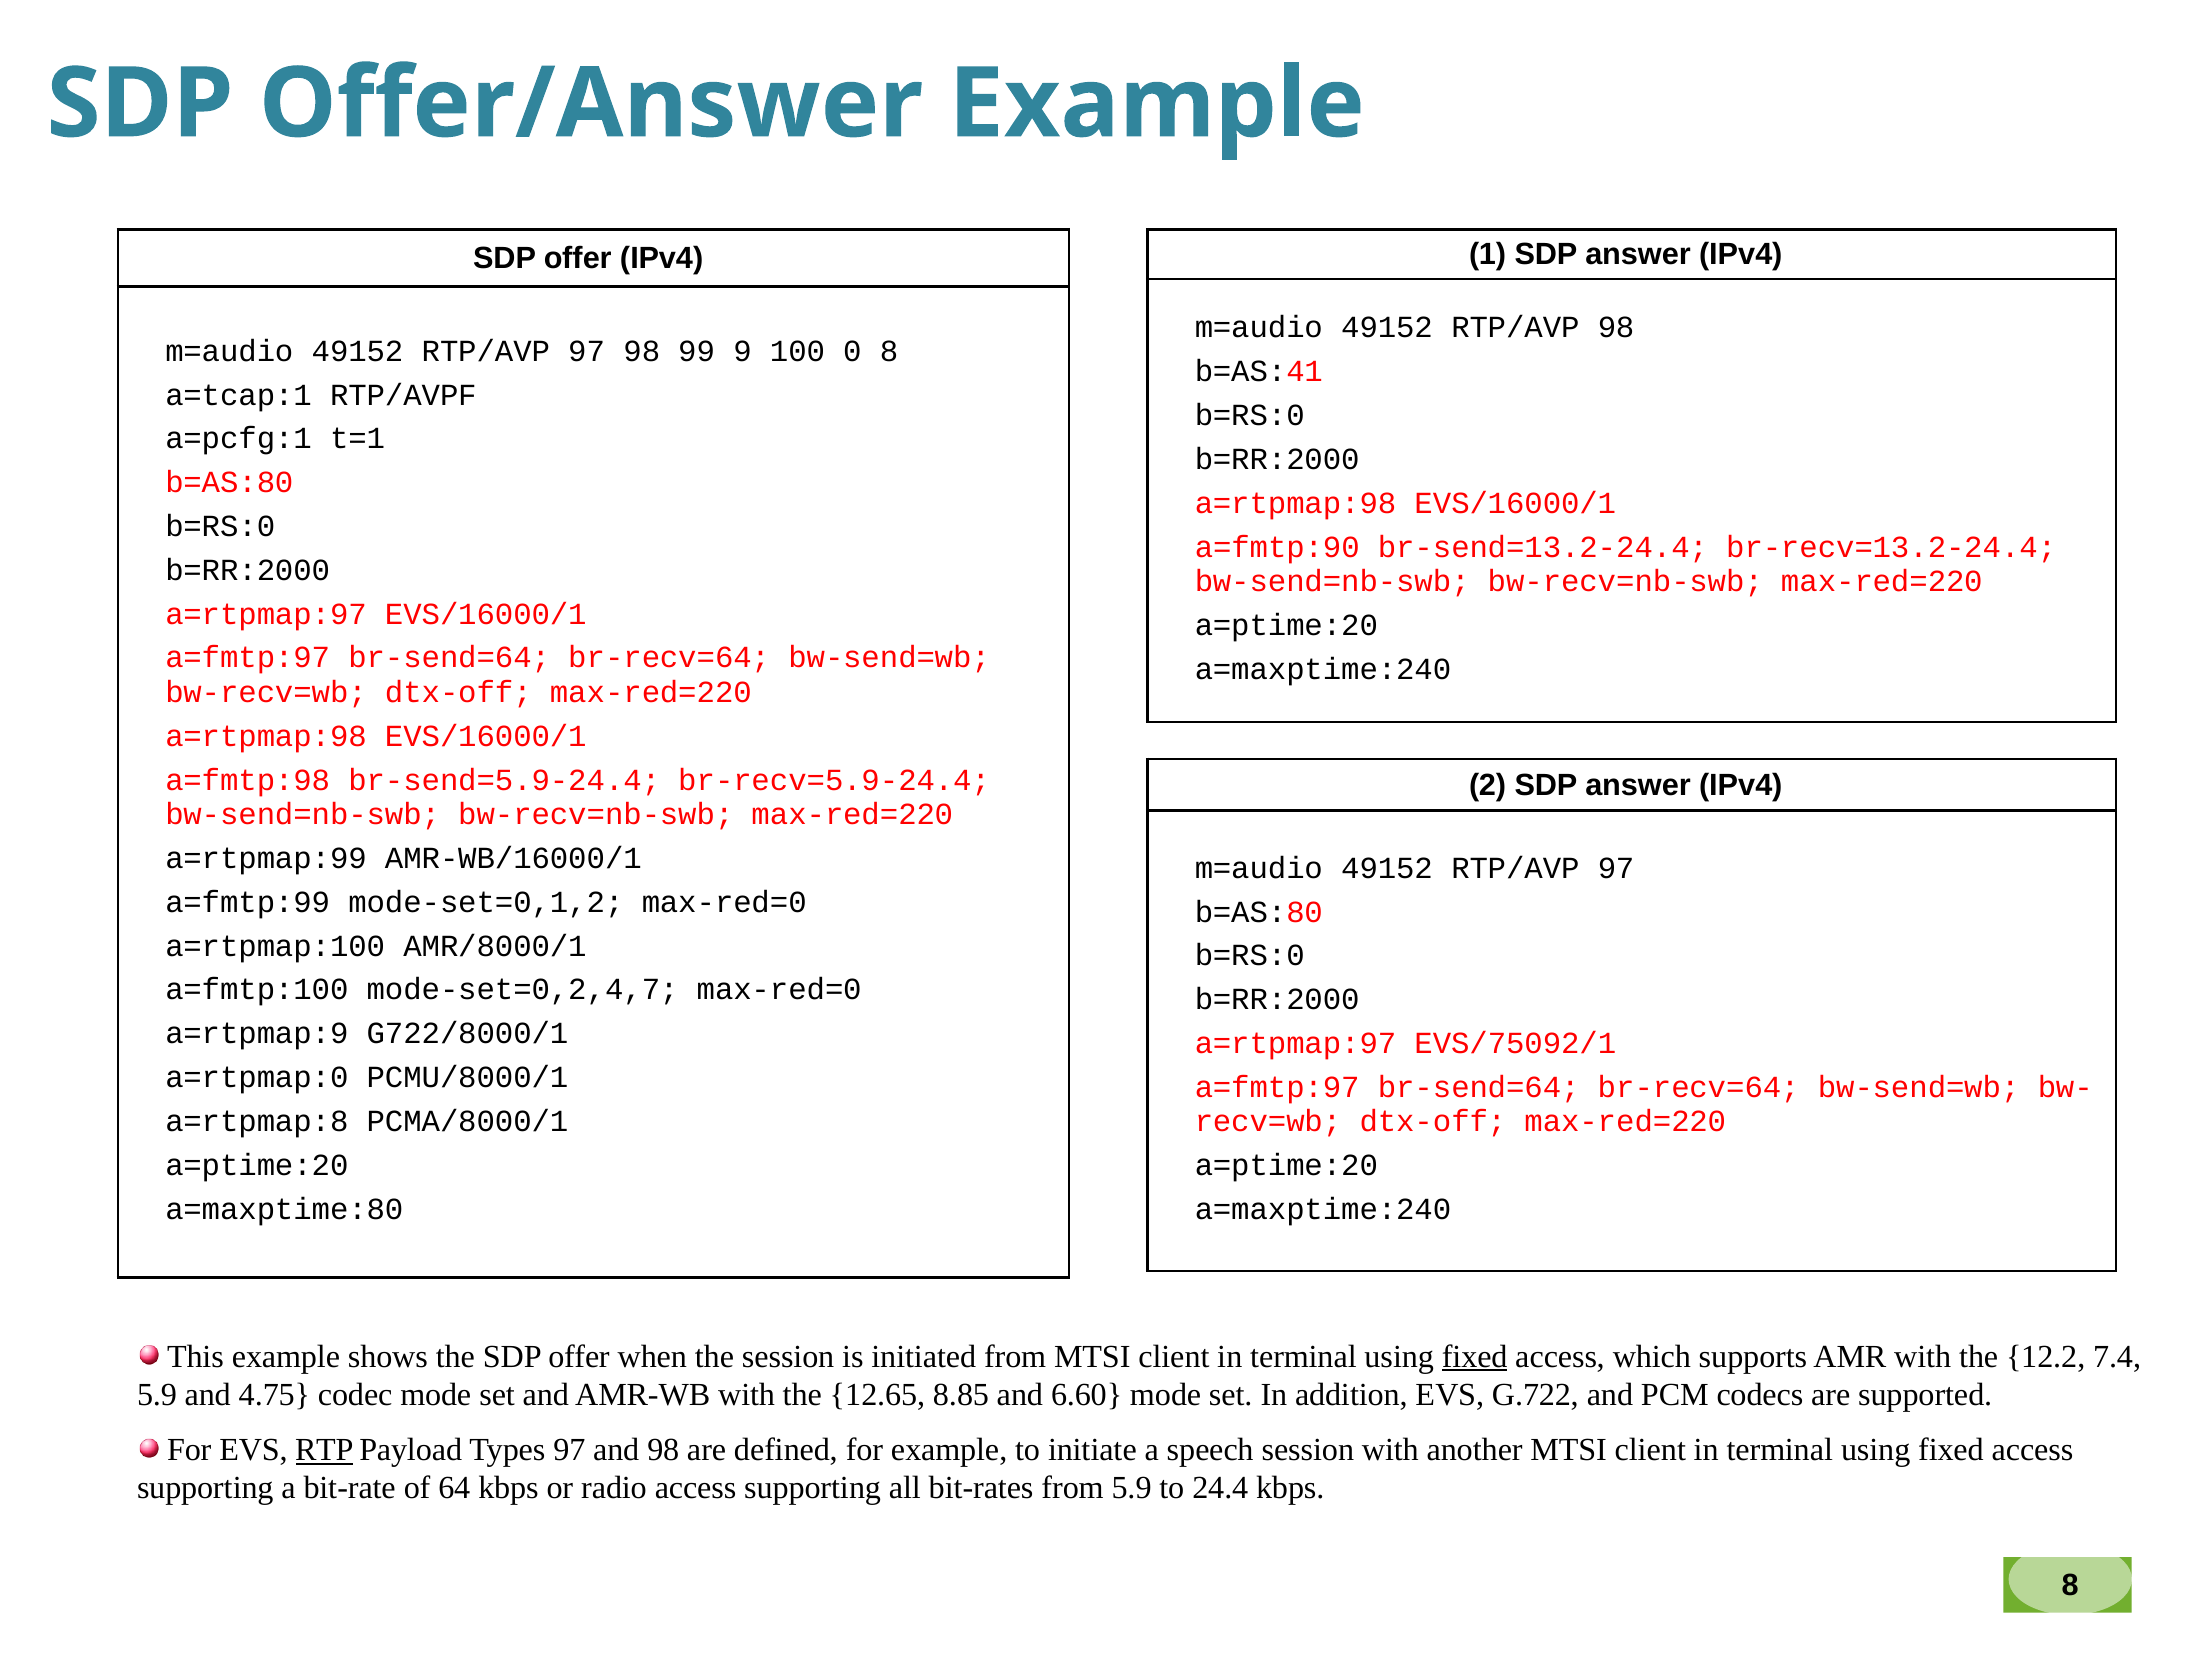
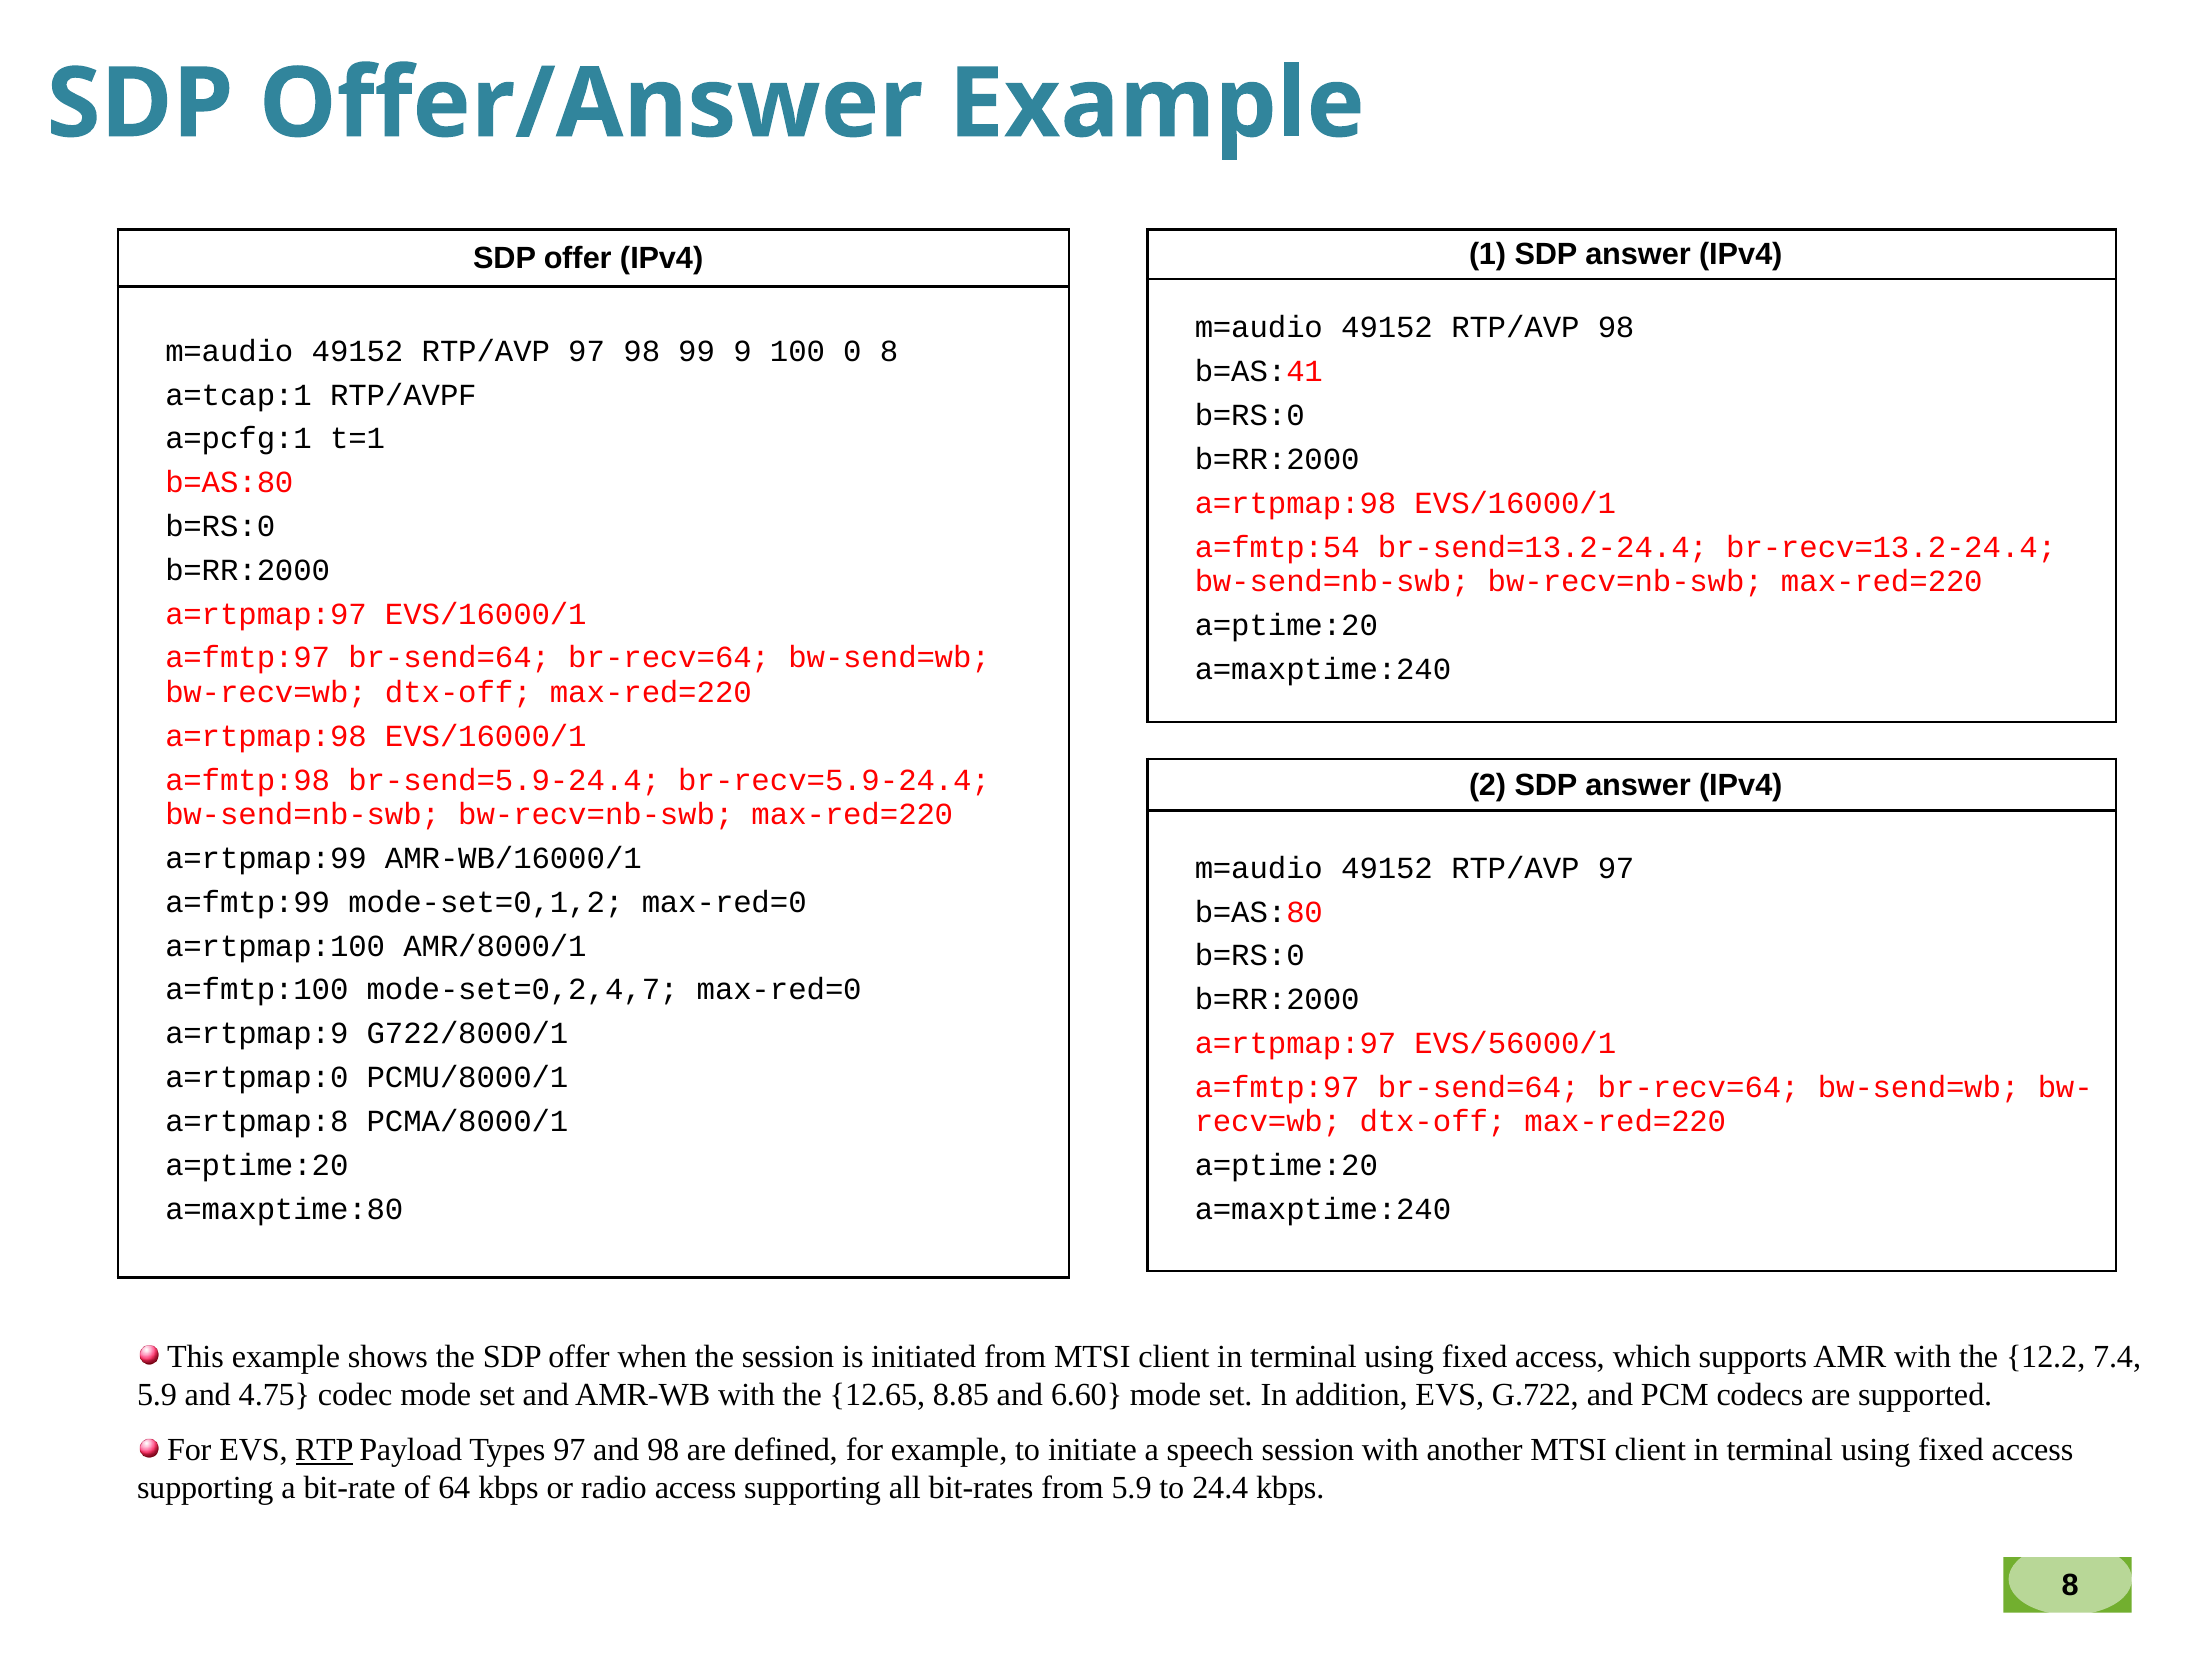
a=fmtp:90: a=fmtp:90 -> a=fmtp:54
EVS/75092/1: EVS/75092/1 -> EVS/56000/1
fixed at (1475, 1356) underline: present -> none
